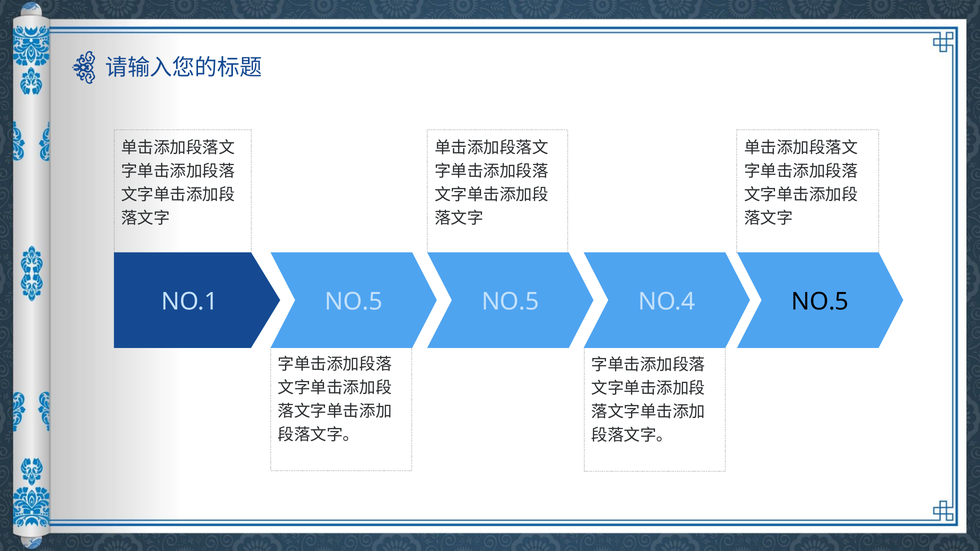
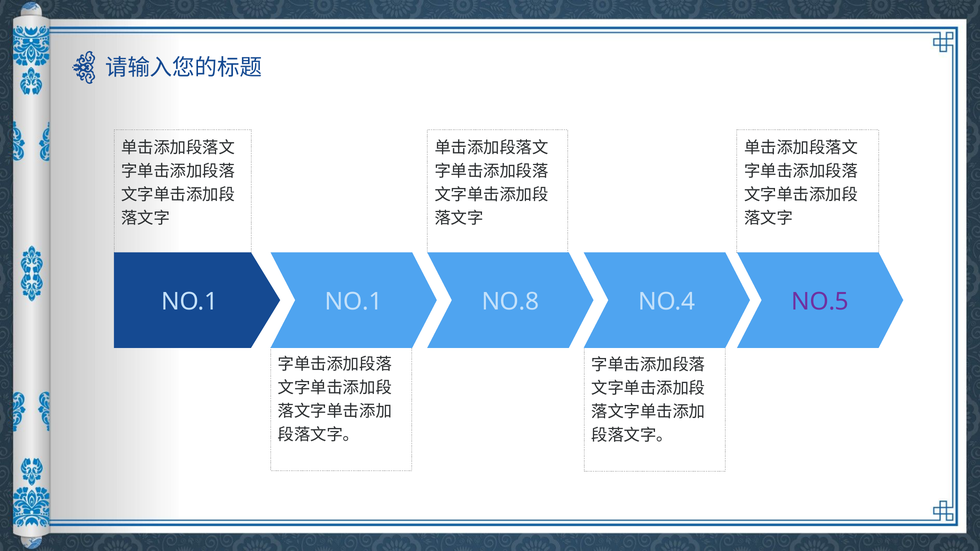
NO.5 at (354, 302): NO.5 -> NO.1
NO.1 NO.5: NO.5 -> NO.8
NO.5 at (820, 302) colour: black -> purple
